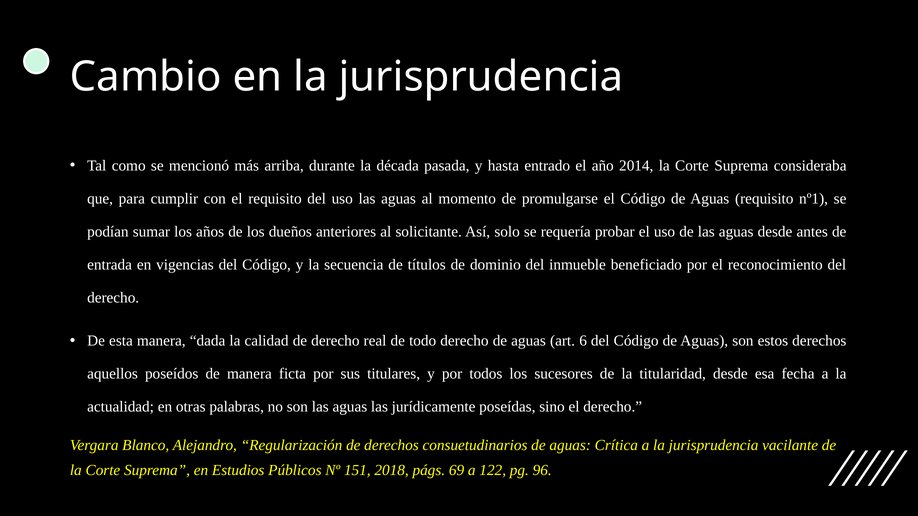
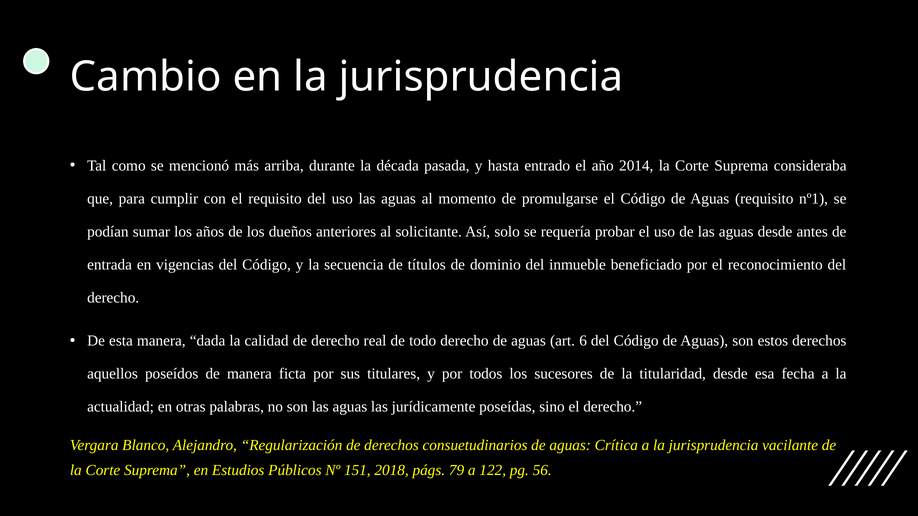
69: 69 -> 79
96: 96 -> 56
